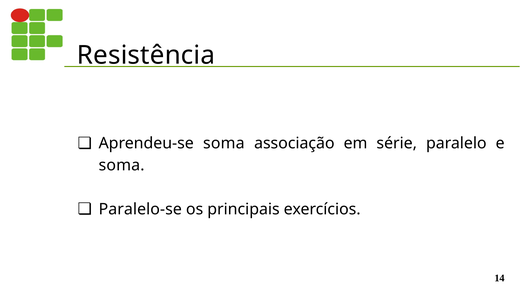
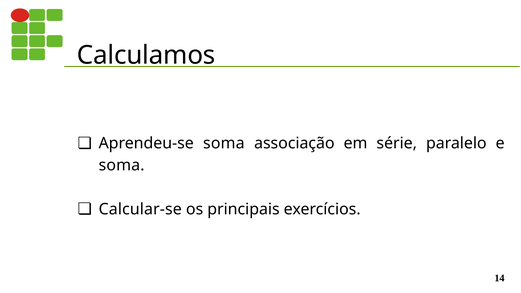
Resistência: Resistência -> Calculamos
Paralelo-se: Paralelo-se -> Calcular-se
